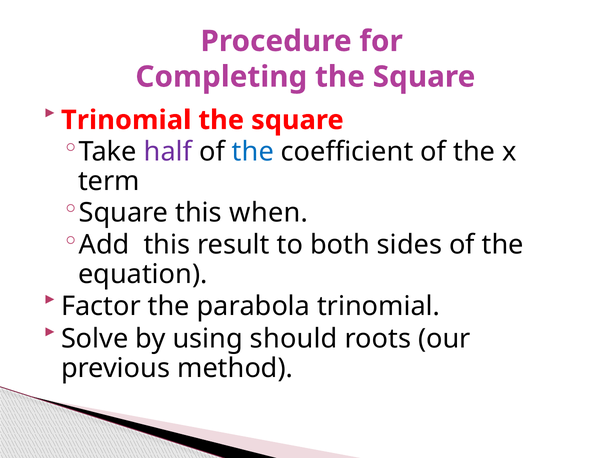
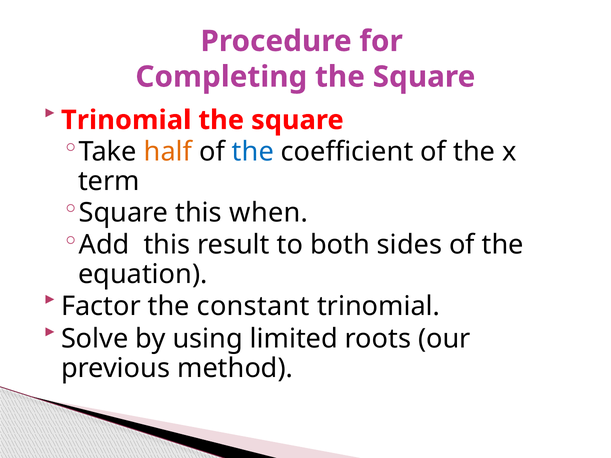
half colour: purple -> orange
parabola: parabola -> constant
should: should -> limited
